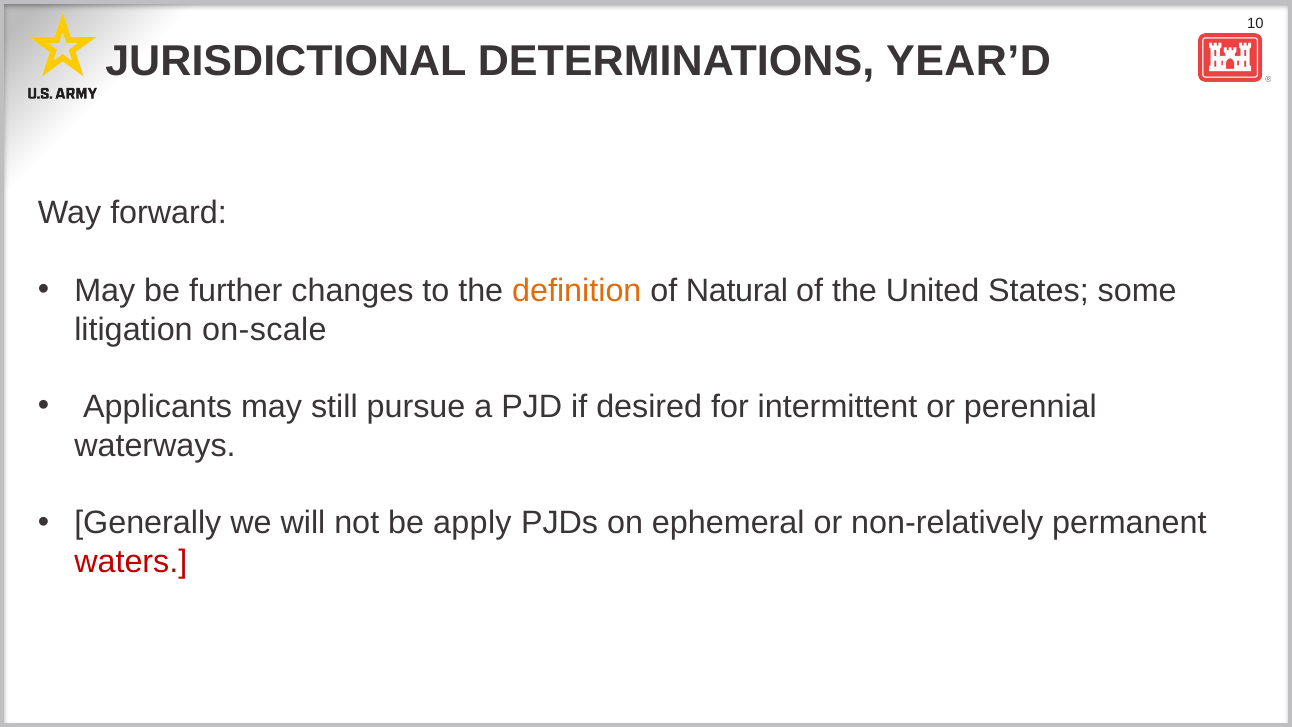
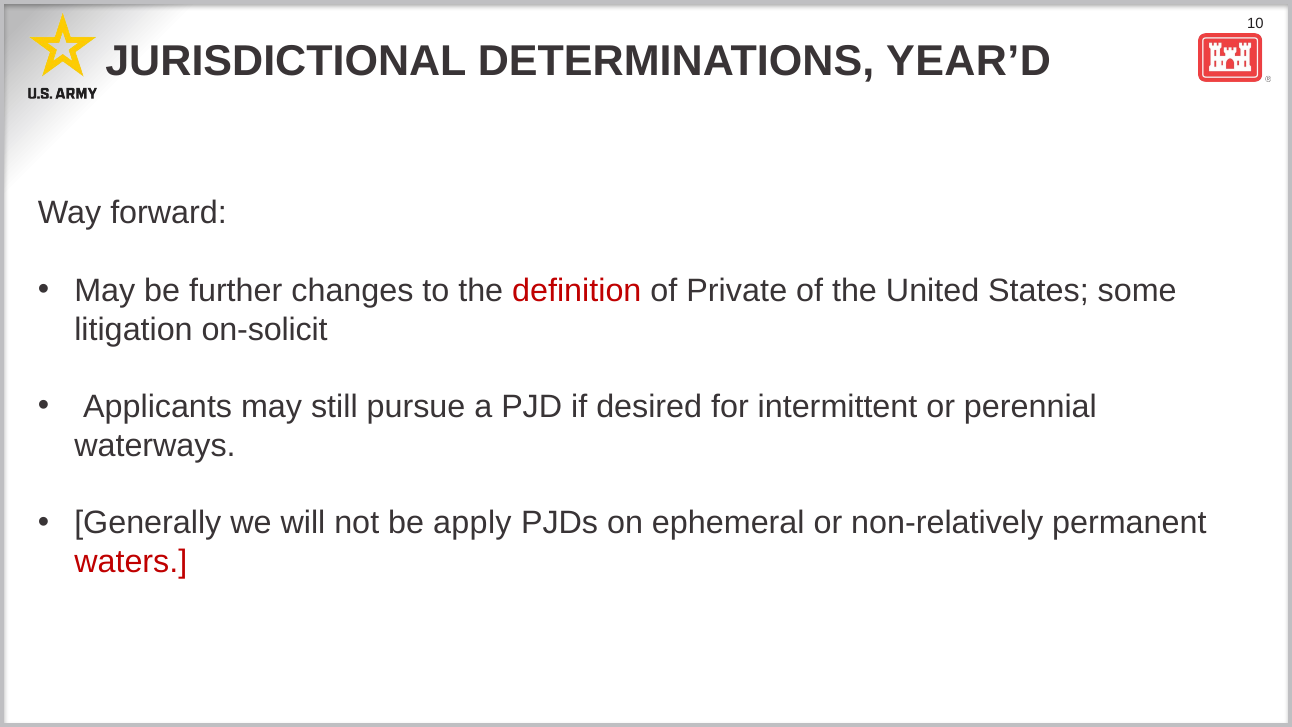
definition colour: orange -> red
Natural: Natural -> Private
on-scale: on-scale -> on-solicit
